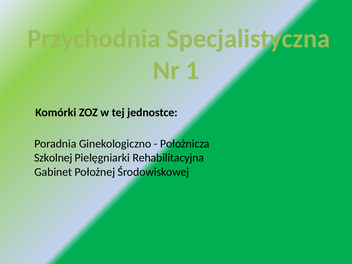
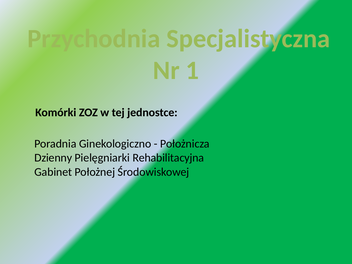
Szkolnej: Szkolnej -> Dzienny
